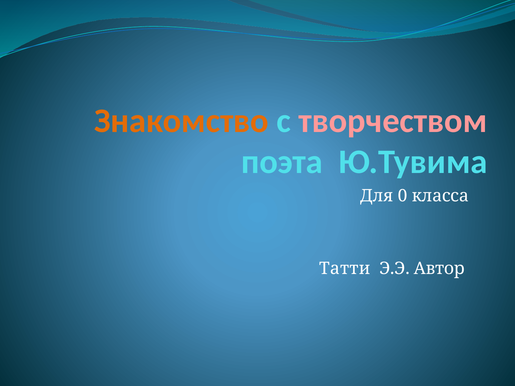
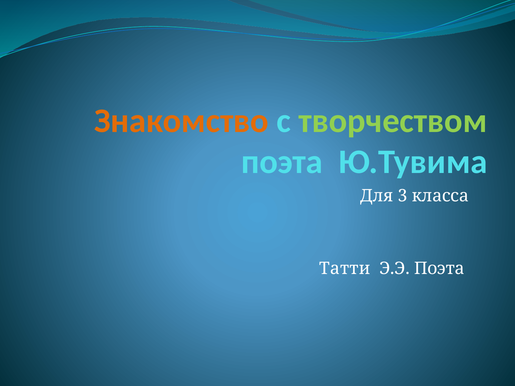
творчеством colour: pink -> light green
0: 0 -> 3
Э.Э Автор: Автор -> Поэта
